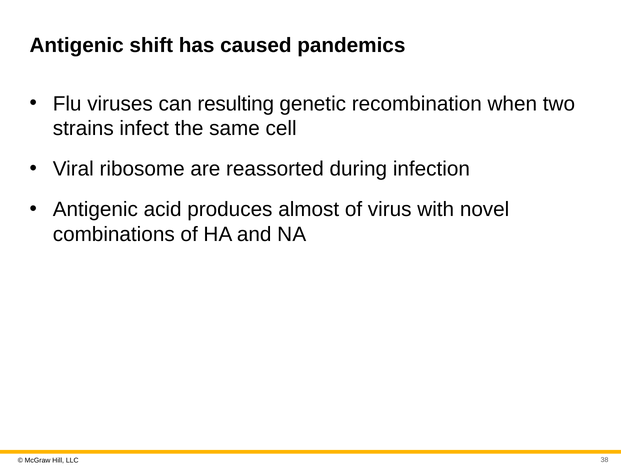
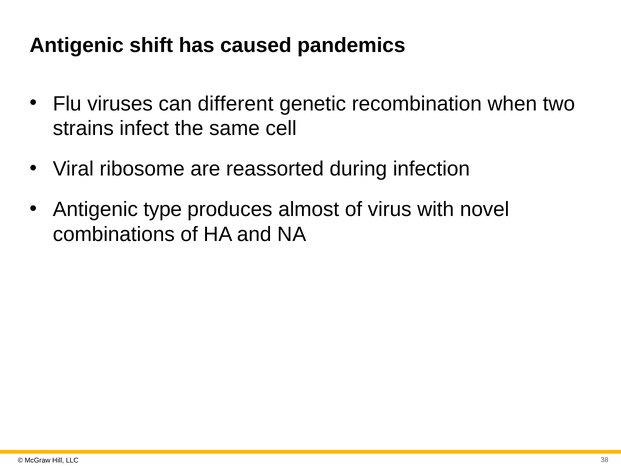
resulting: resulting -> different
acid: acid -> type
